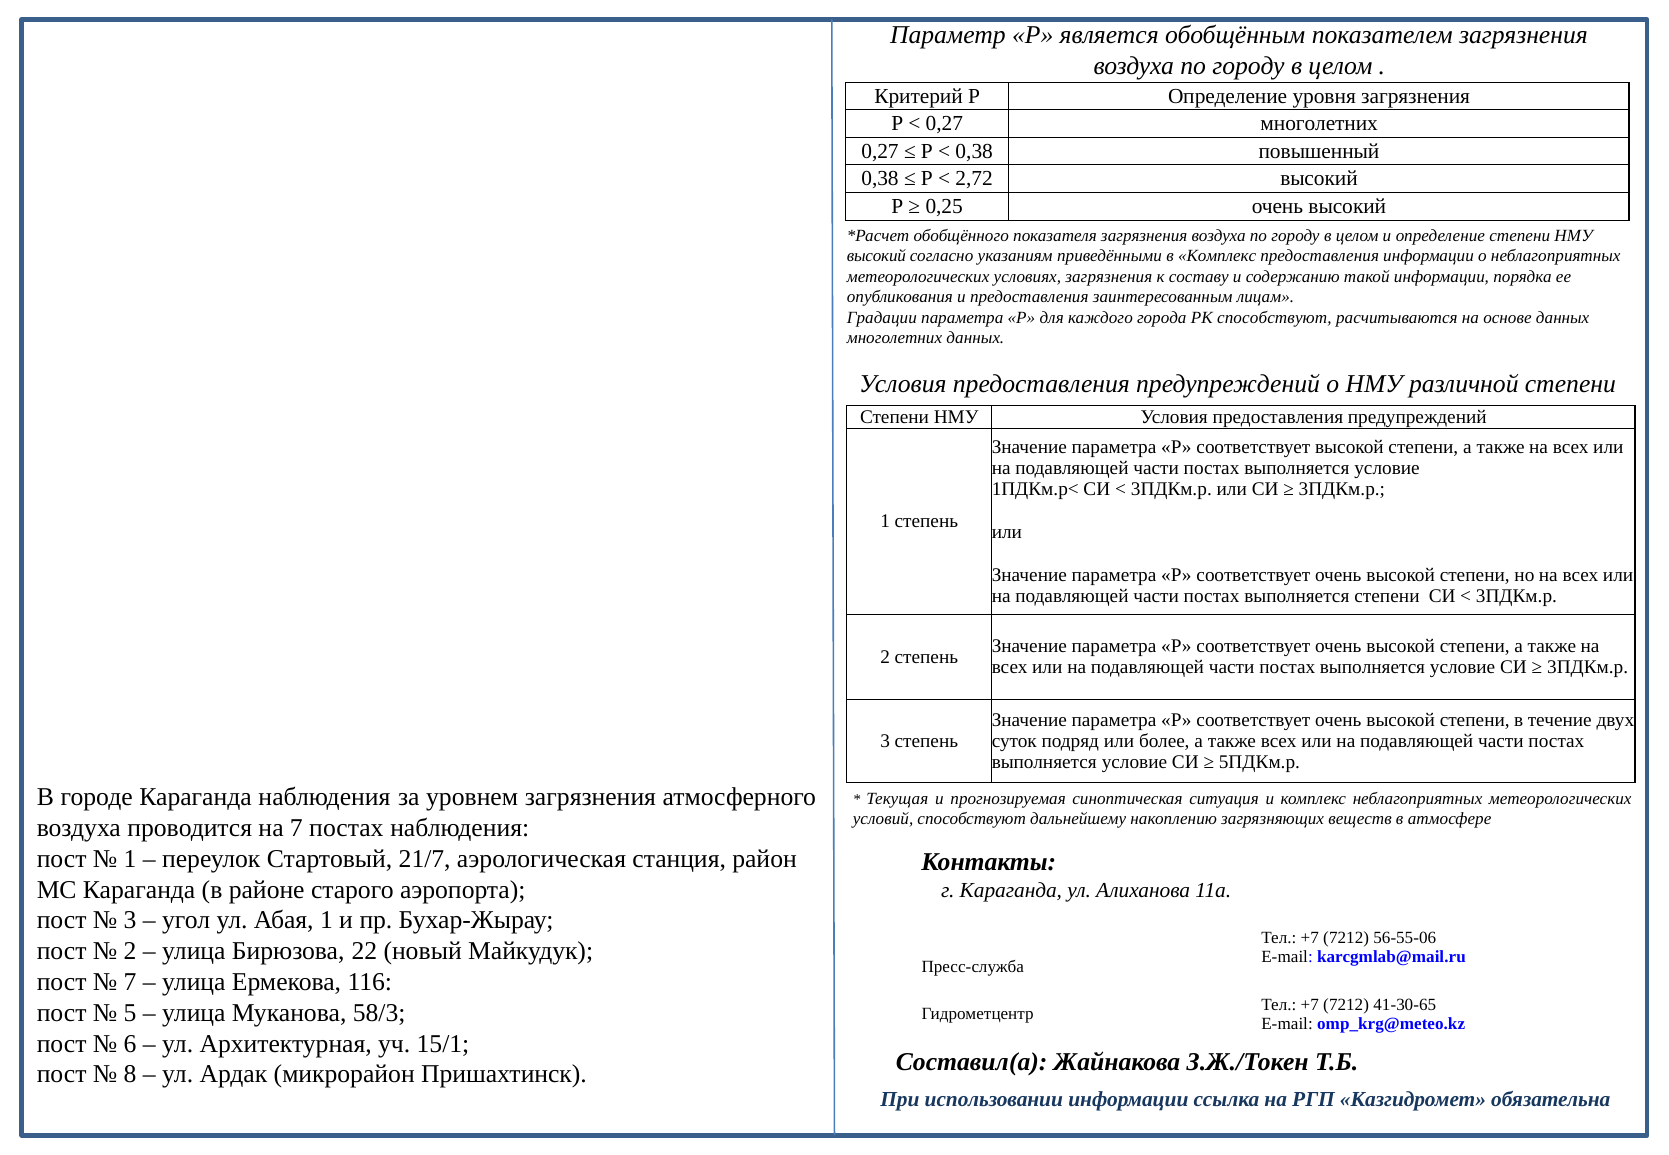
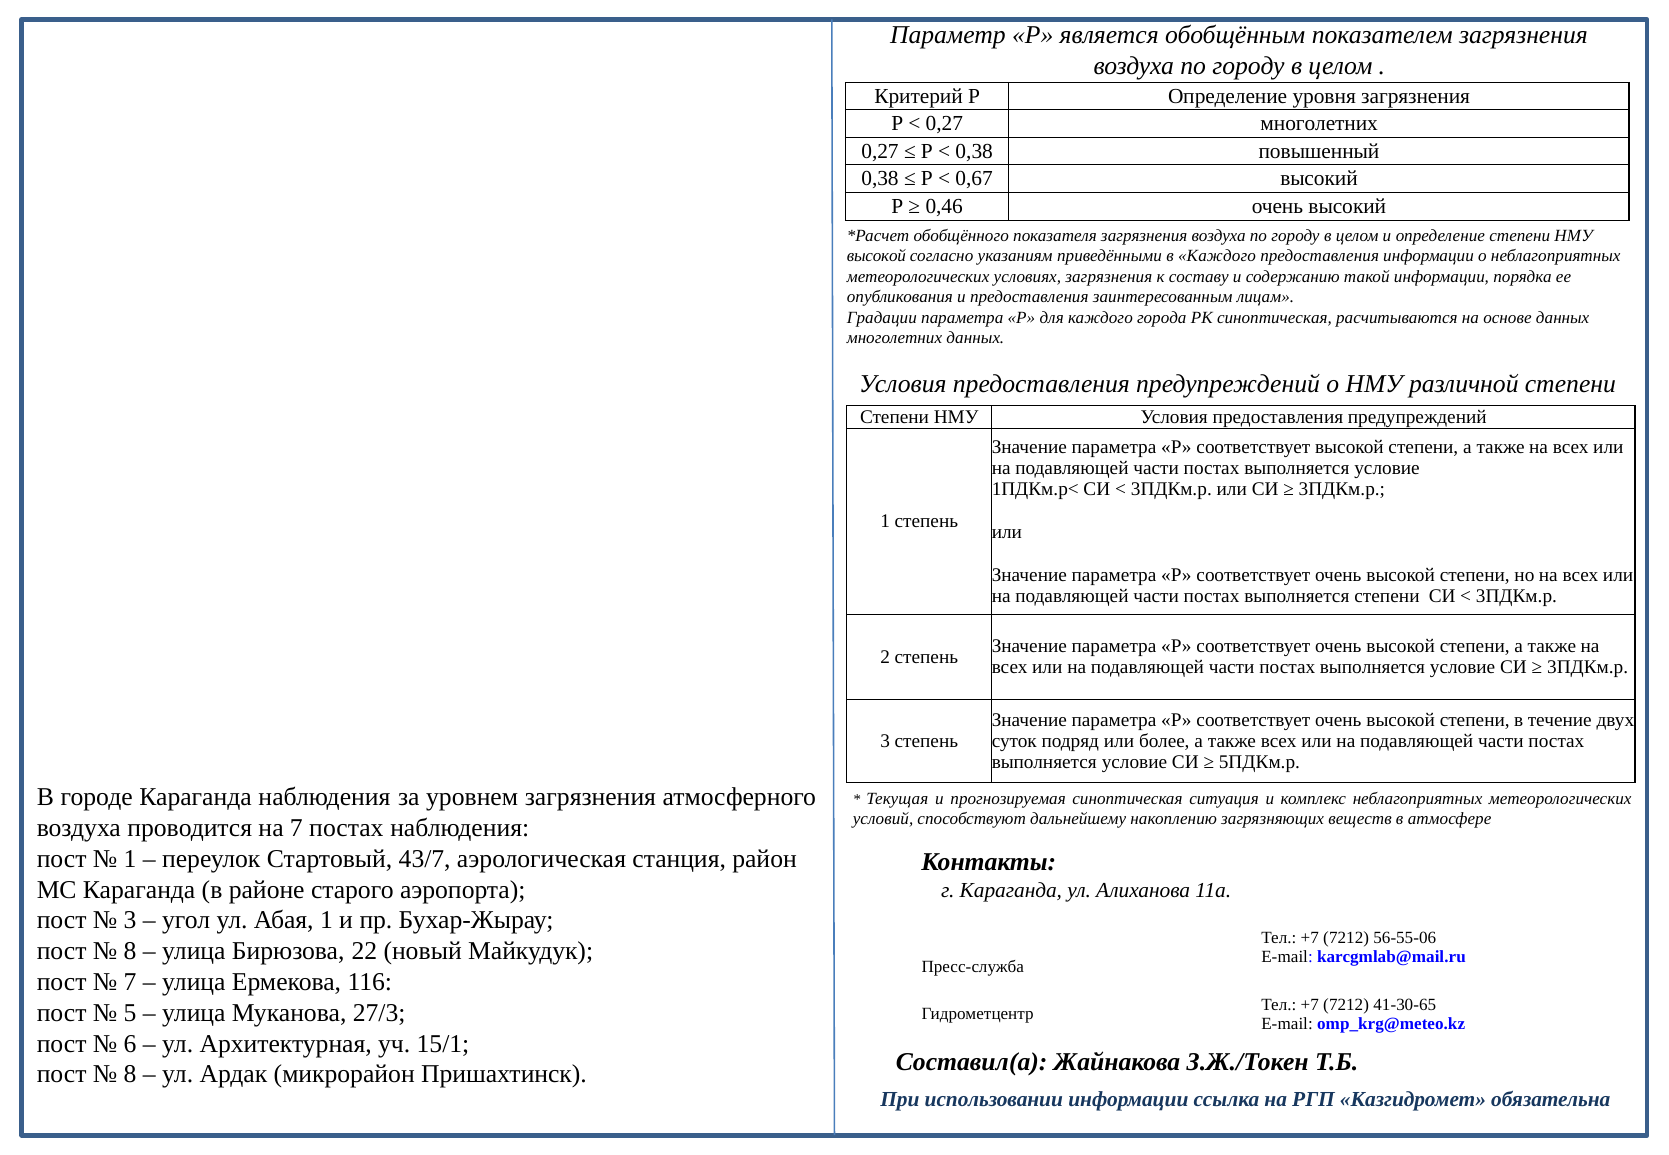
2,72: 2,72 -> 0,67
0,25: 0,25 -> 0,46
высокий at (876, 256): высокий -> высокой
в Комплекс: Комплекс -> Каждого
РК способствуют: способствуют -> синоптическая
21/7: 21/7 -> 43/7
2 at (130, 952): 2 -> 8
58/3: 58/3 -> 27/3
